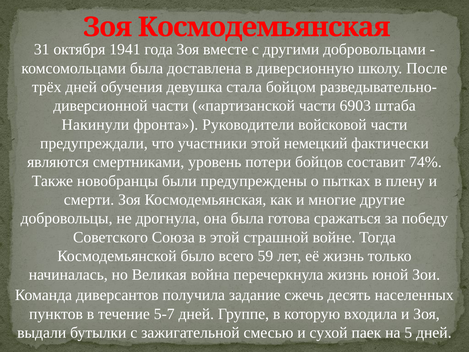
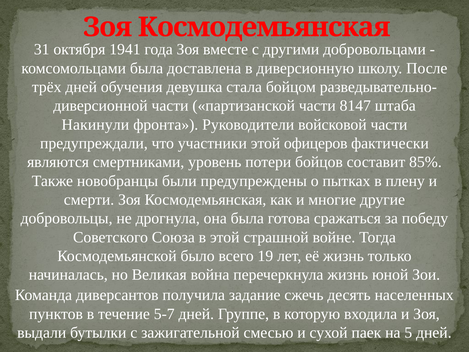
6903: 6903 -> 8147
немецкий: немецкий -> офицеров
74%: 74% -> 85%
59: 59 -> 19
